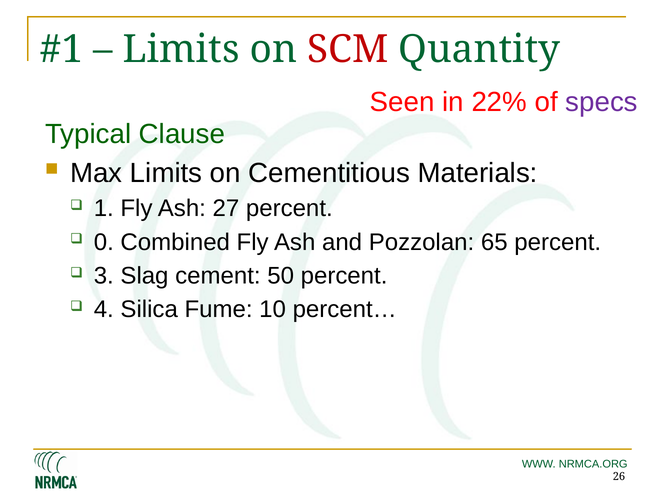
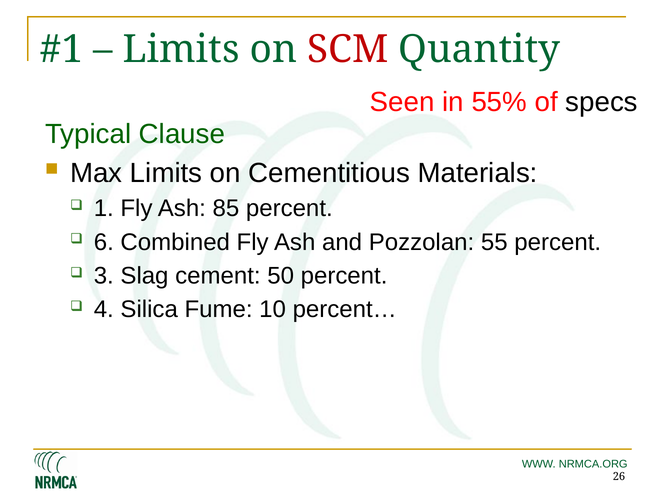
22%: 22% -> 55%
specs colour: purple -> black
27: 27 -> 85
0: 0 -> 6
65: 65 -> 55
